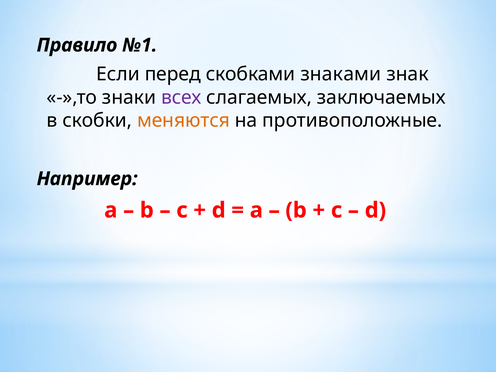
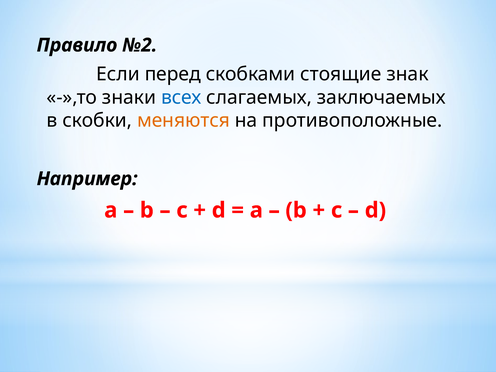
№1: №1 -> №2
знаками: знаками -> стоящие
всех colour: purple -> blue
